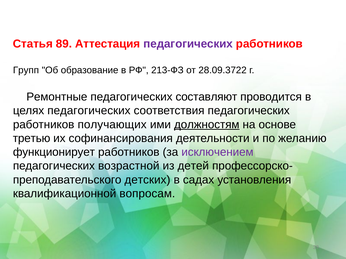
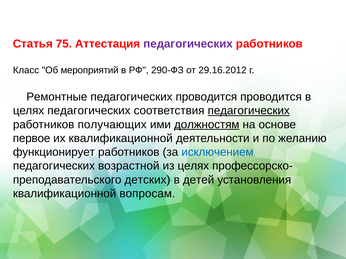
89: 89 -> 75
Групп: Групп -> Класс
образование: образование -> мероприятий
213-ФЗ: 213-ФЗ -> 290-ФЗ
28.09.3722: 28.09.3722 -> 29.16.2012
педагогических составляют: составляют -> проводится
педагогических at (249, 111) underline: none -> present
третью: третью -> первое
их софинансирования: софинансирования -> квалификационной
исключением colour: purple -> blue
из детей: детей -> целях
садах: садах -> детей
